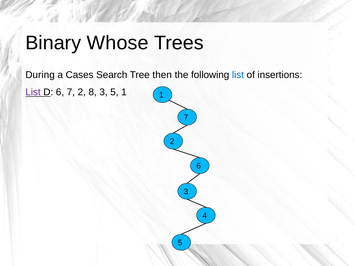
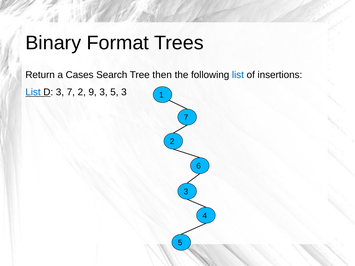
Whose: Whose -> Format
During: During -> Return
List at (33, 92) colour: purple -> blue
D 6: 6 -> 3
8: 8 -> 9
5 1: 1 -> 3
